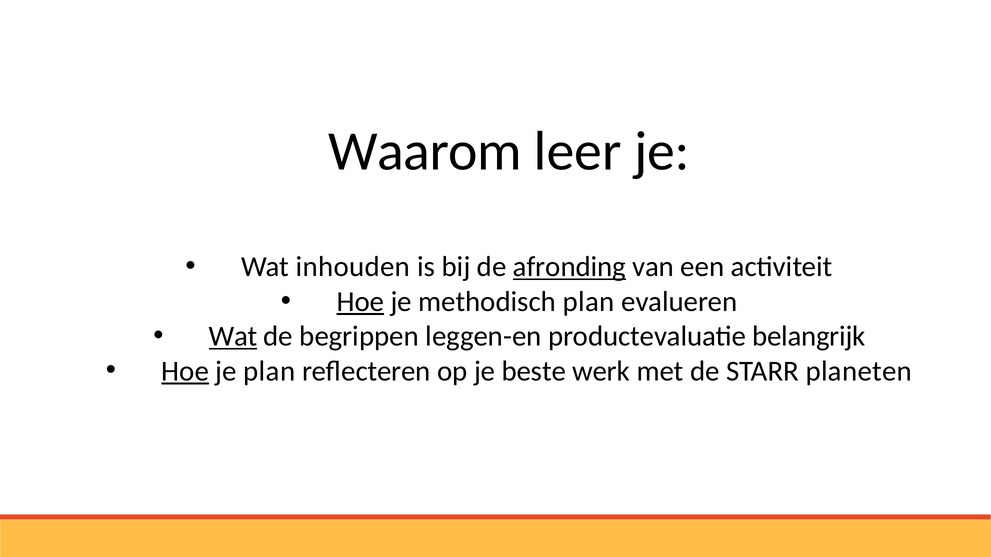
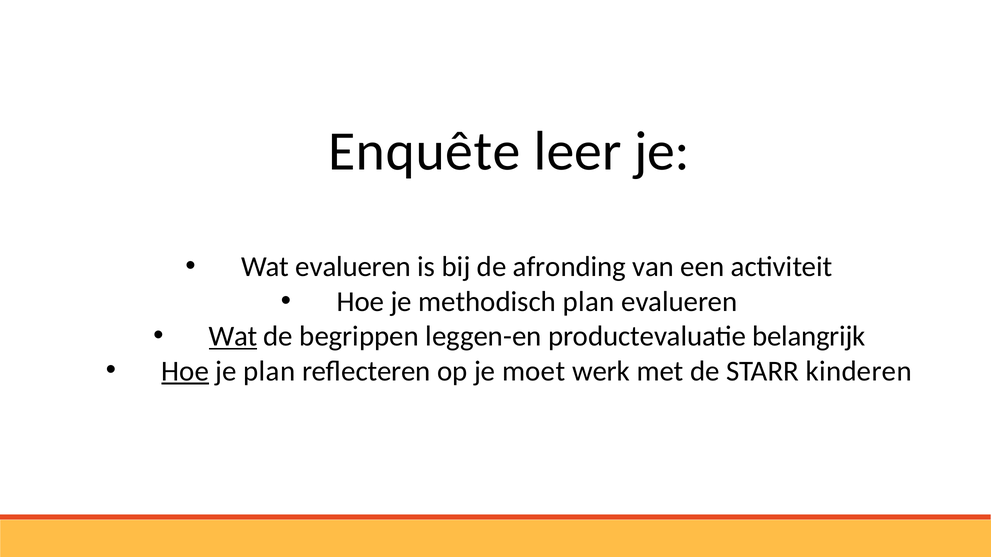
Waarom: Waarom -> Enquête
Wat inhouden: inhouden -> evalueren
afronding underline: present -> none
Hoe at (360, 302) underline: present -> none
beste: beste -> moet
planeten: planeten -> kinderen
